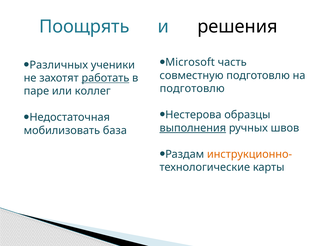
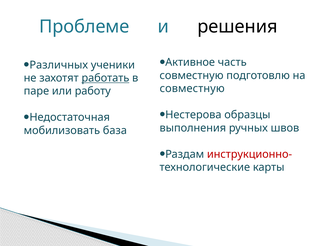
Поощрять: Поощрять -> Проблеме
Microsoft: Microsoft -> Активное
подготовлю at (192, 89): подготовлю -> совместную
коллег: коллег -> работу
выполнения underline: present -> none
инструкционно- colour: orange -> red
